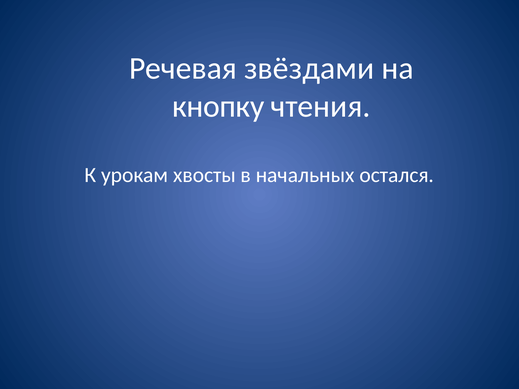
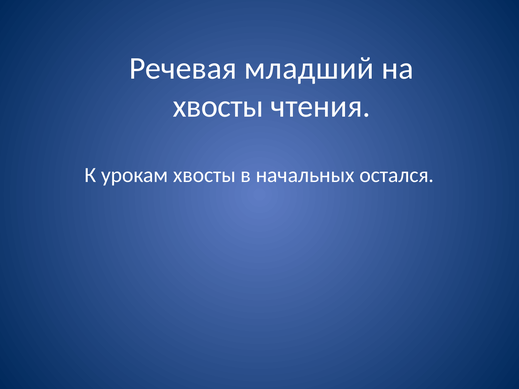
звёздами: звёздами -> младший
кнопку at (218, 106): кнопку -> хвосты
